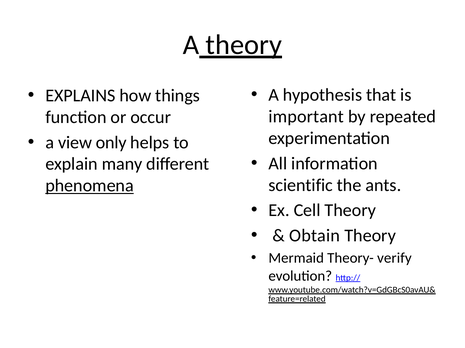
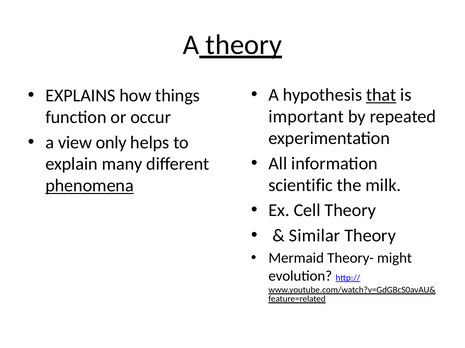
that underline: none -> present
ants: ants -> milk
Obtain: Obtain -> Similar
verify: verify -> might
